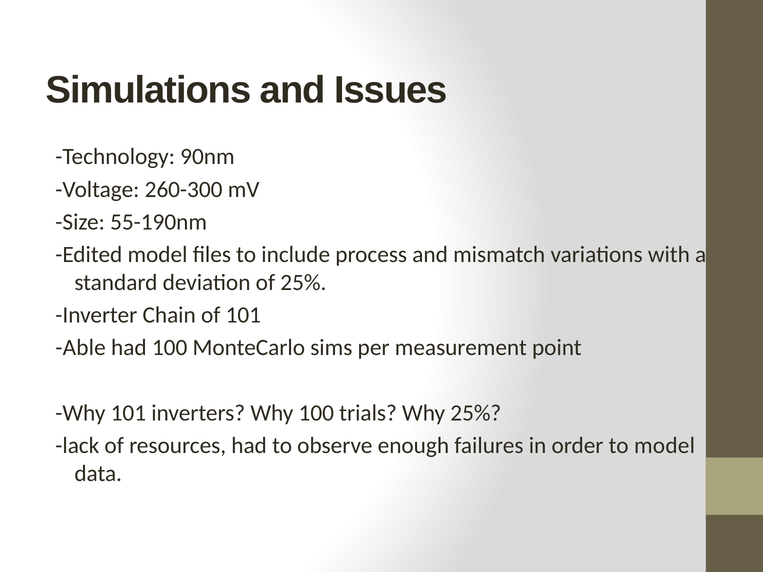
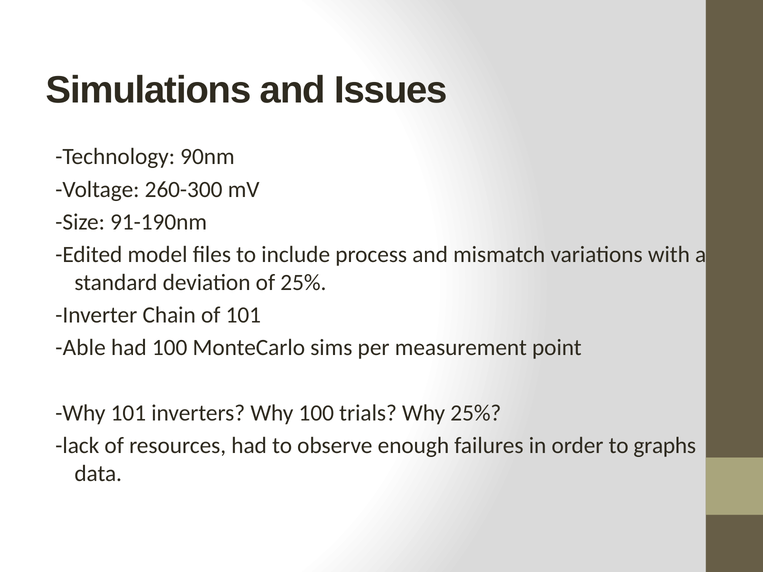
55-190nm: 55-190nm -> 91-190nm
to model: model -> graphs
